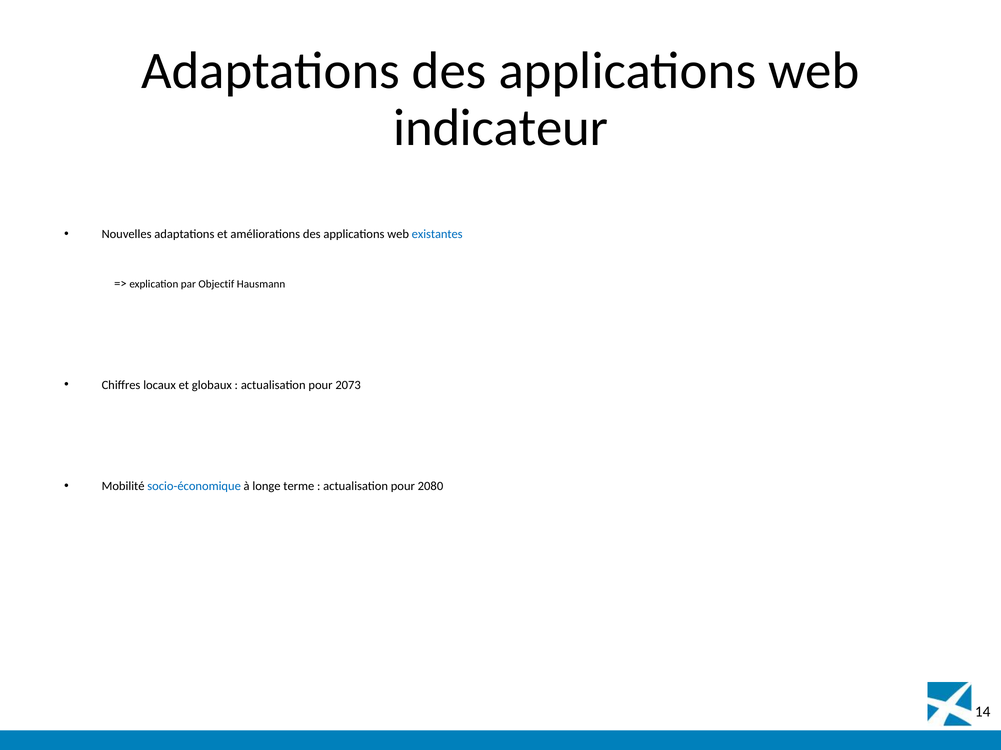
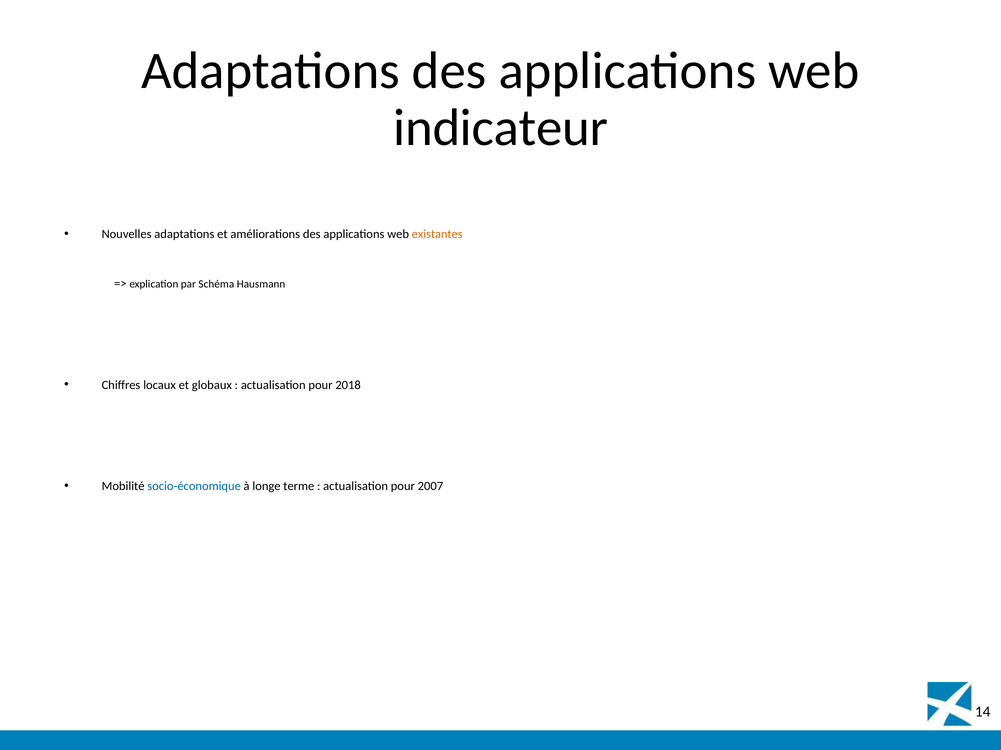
existantes colour: blue -> orange
Objectif: Objectif -> Schéma
2073: 2073 -> 2018
2080: 2080 -> 2007
